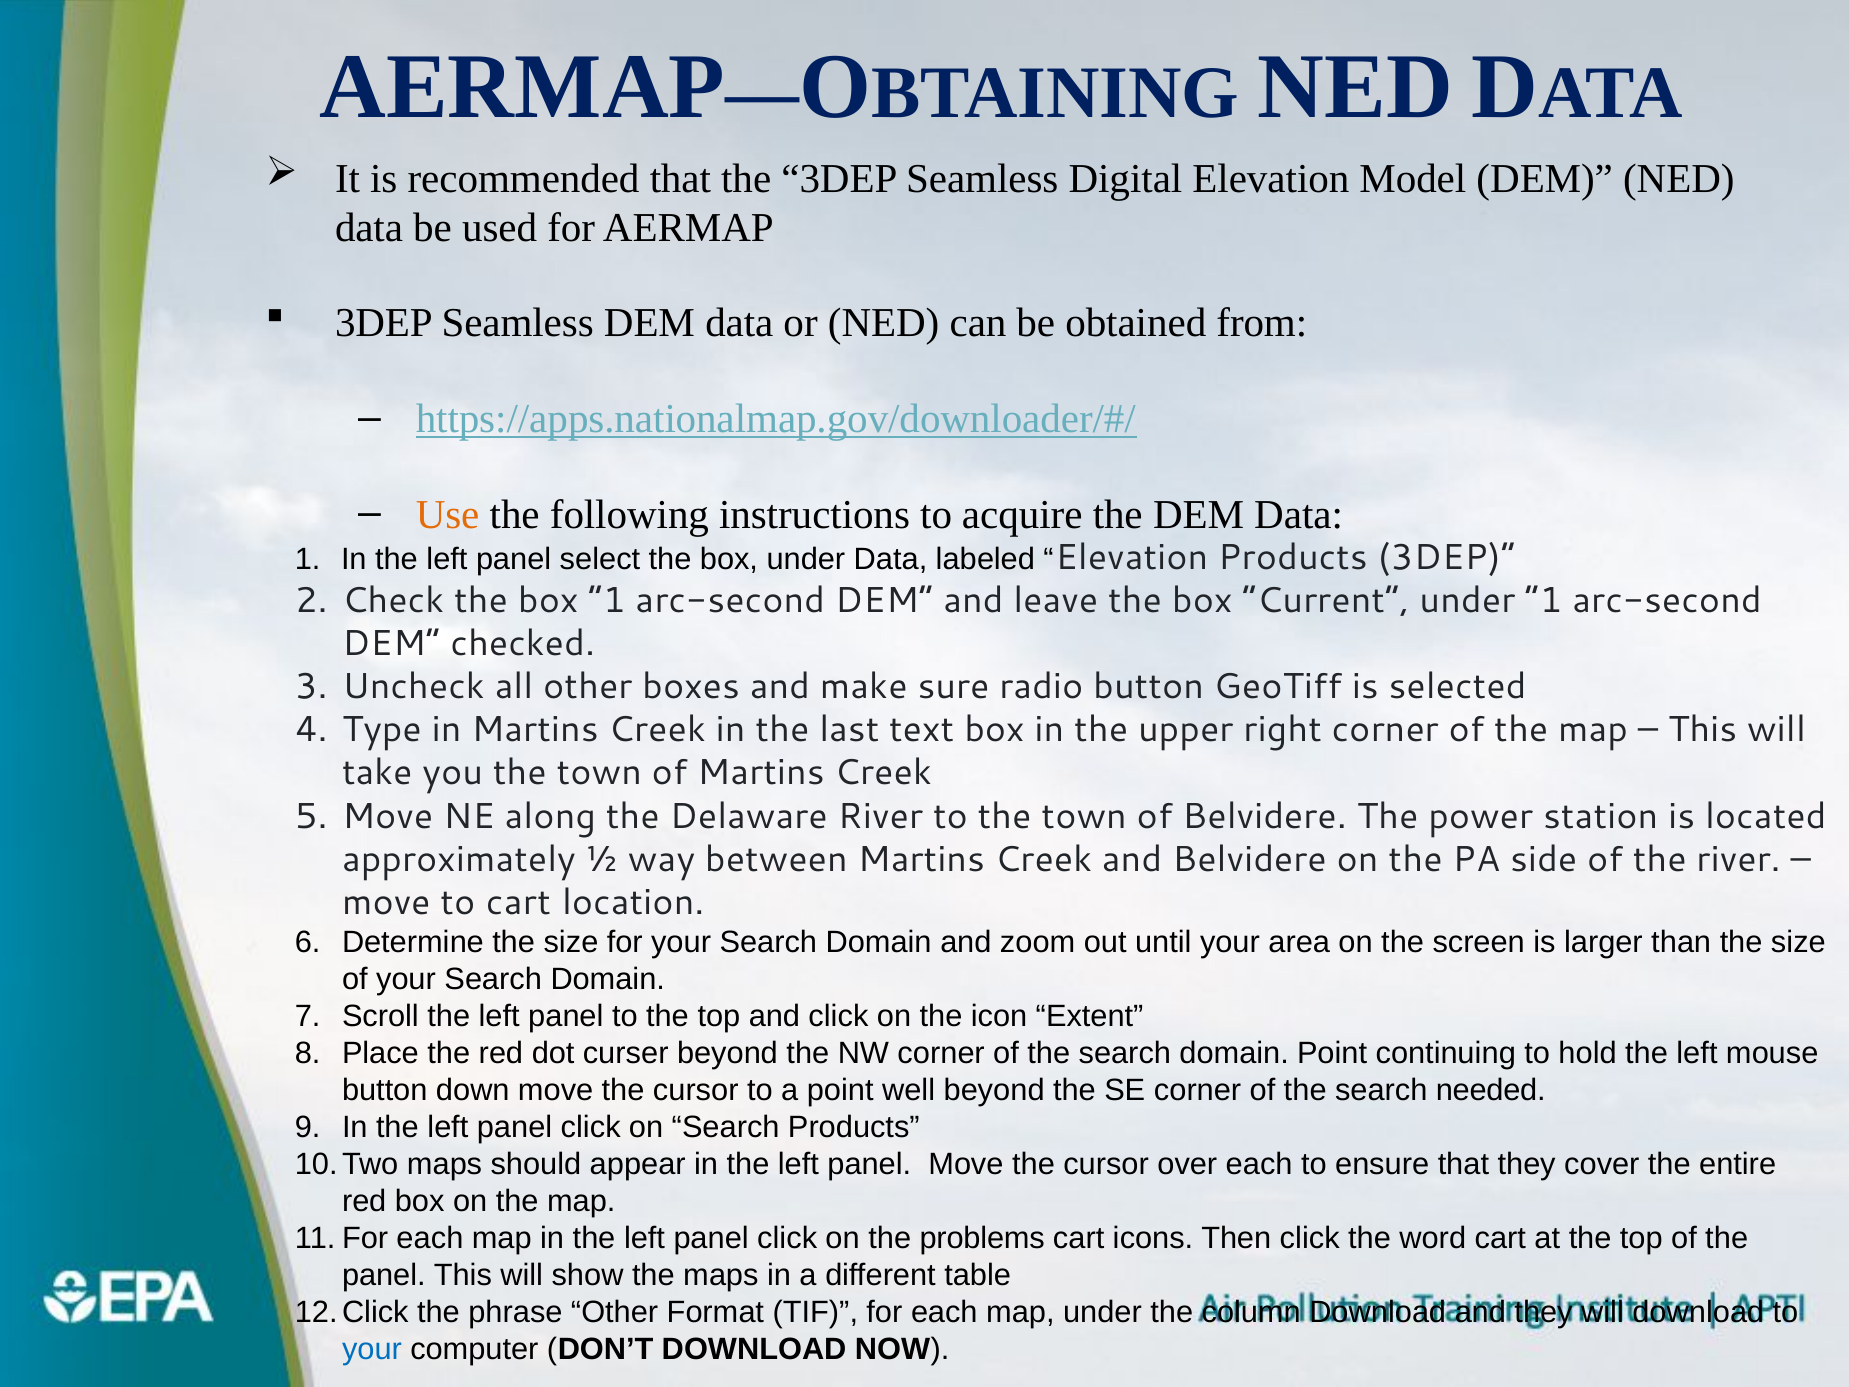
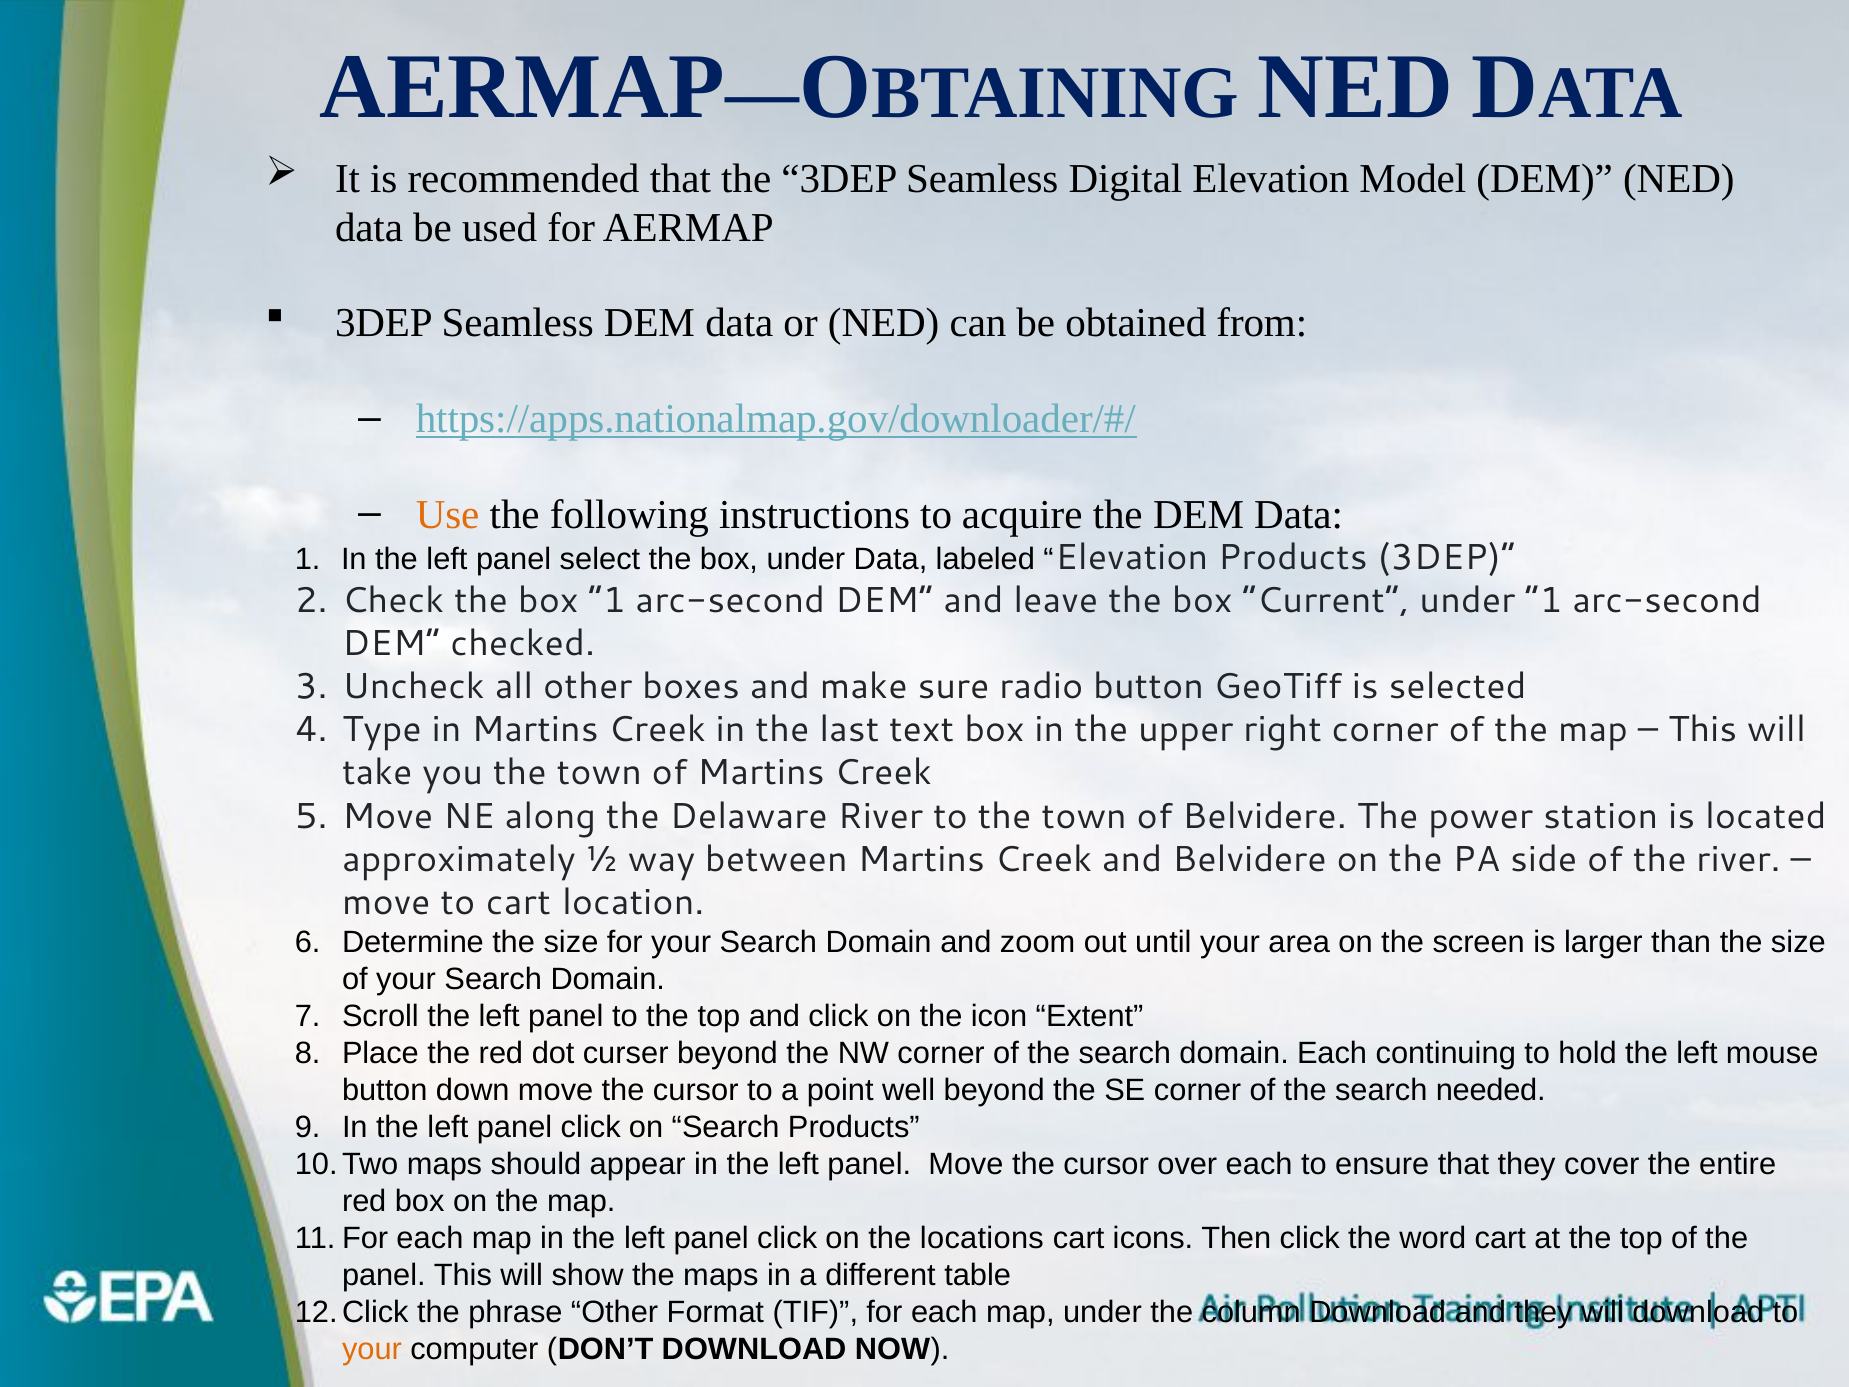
domain Point: Point -> Each
problems: problems -> locations
your at (372, 1349) colour: blue -> orange
